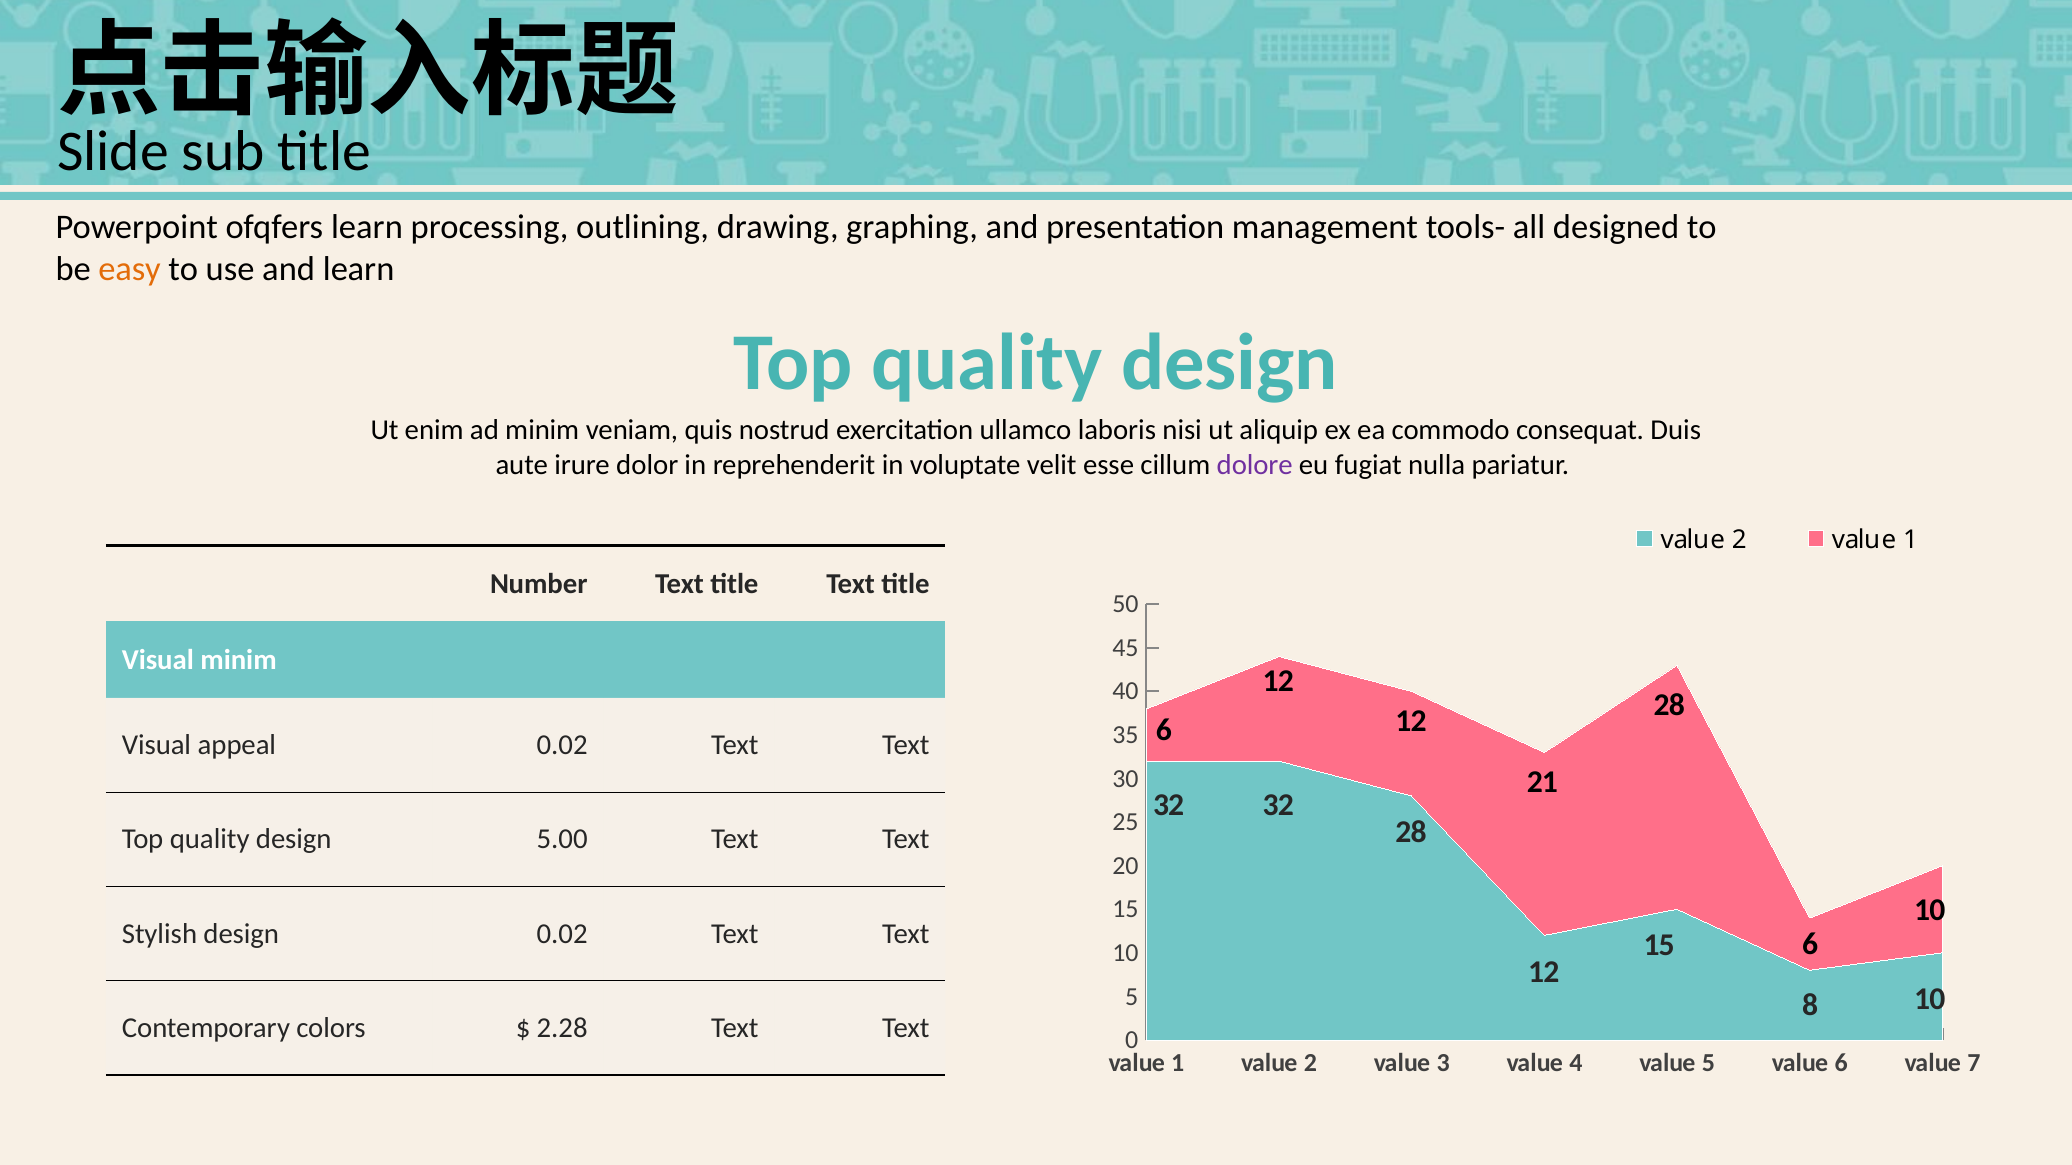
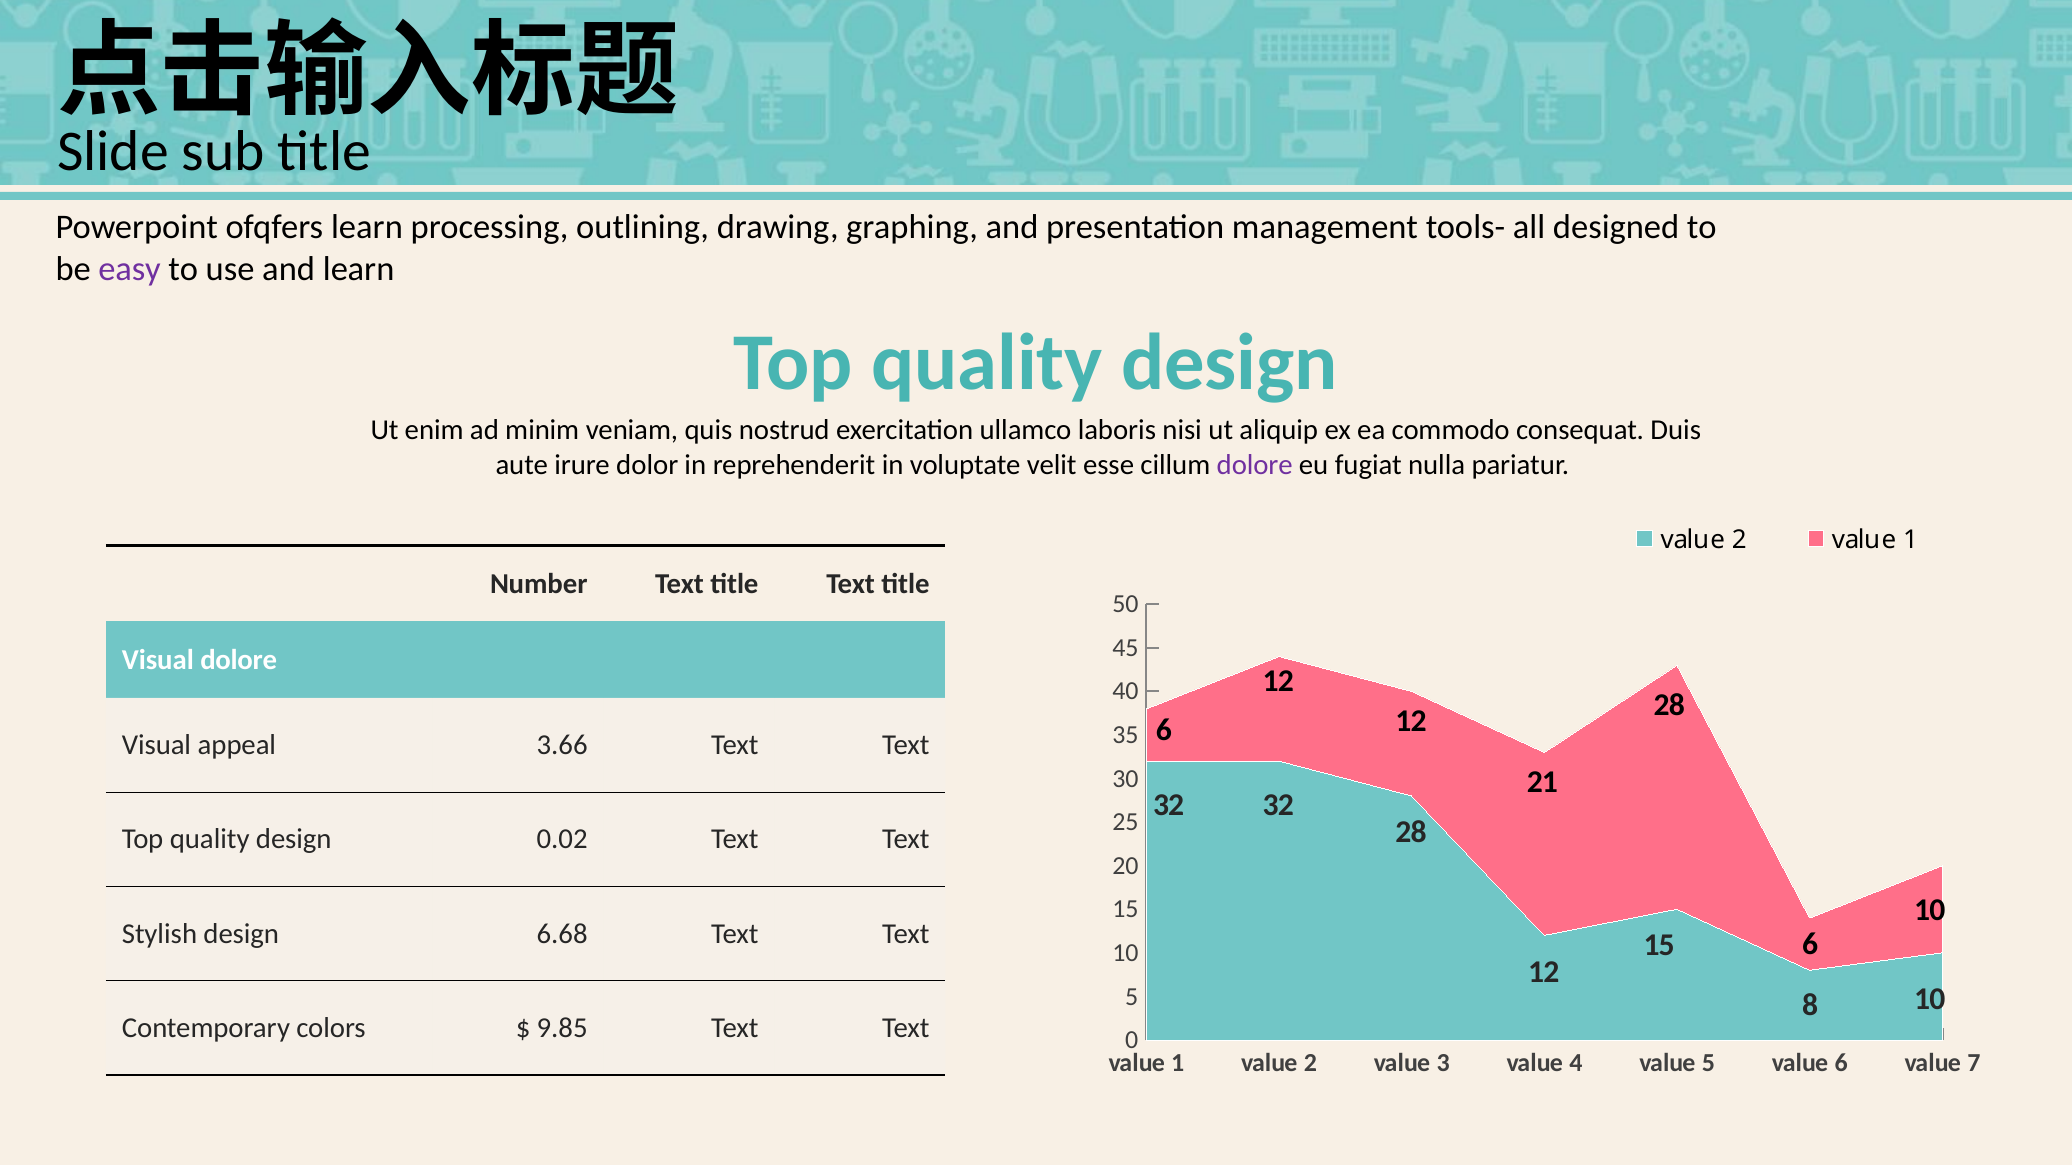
easy colour: orange -> purple
Visual minim: minim -> dolore
appeal 0.02: 0.02 -> 3.66
5.00: 5.00 -> 0.02
design 0.02: 0.02 -> 6.68
2.28: 2.28 -> 9.85
